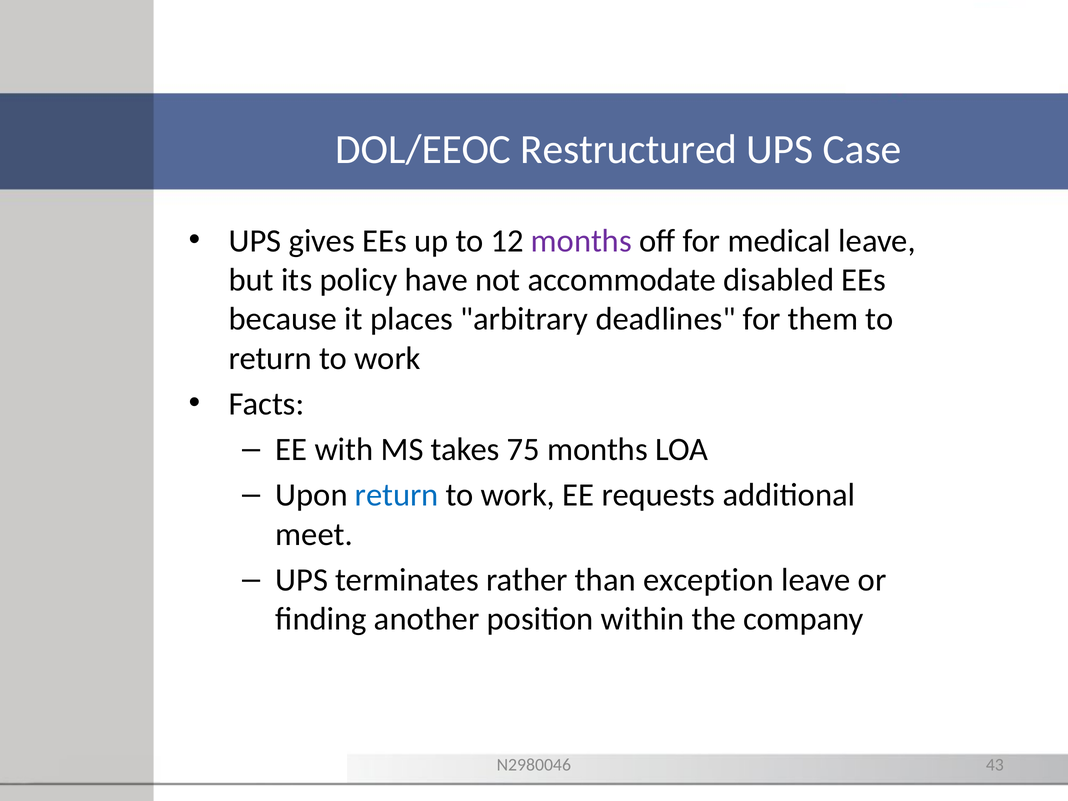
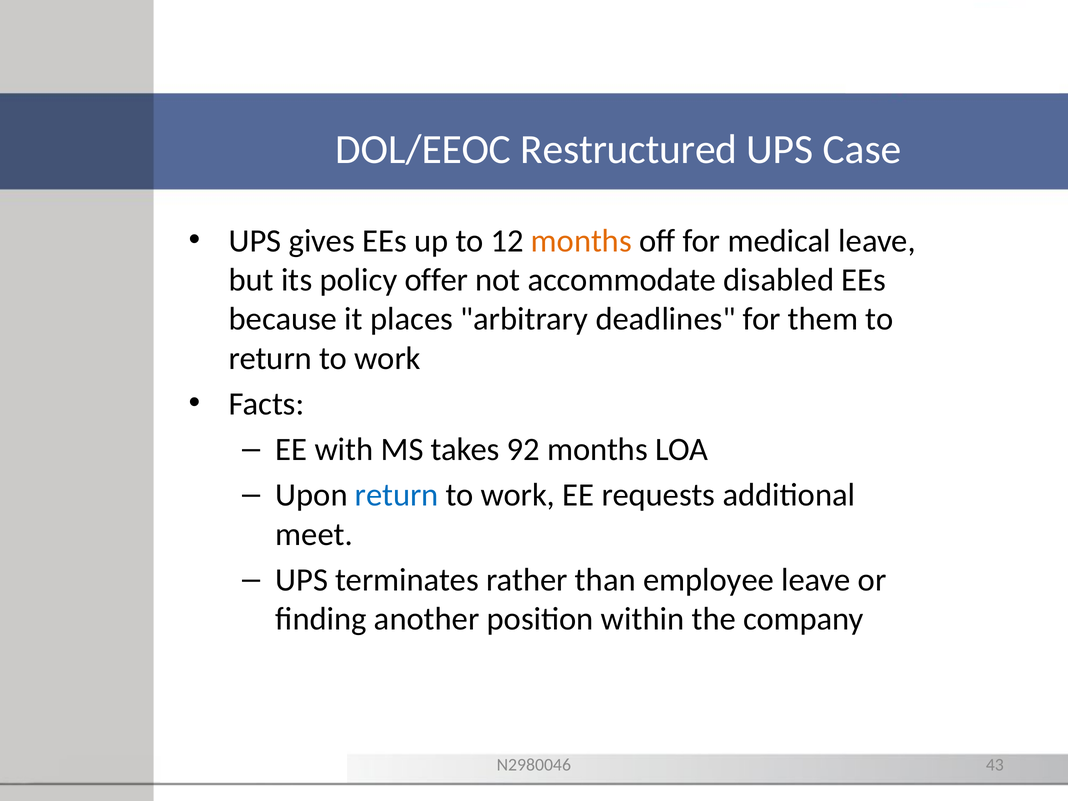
months at (581, 241) colour: purple -> orange
have: have -> offer
75: 75 -> 92
exception: exception -> employee
